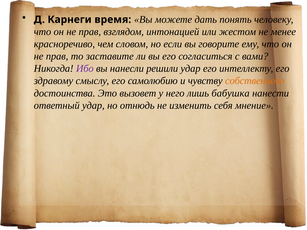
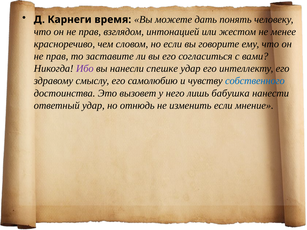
решили: решили -> спешке
собственного colour: orange -> blue
изменить себя: себя -> если
